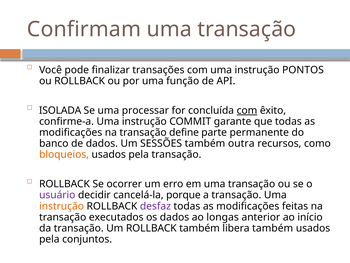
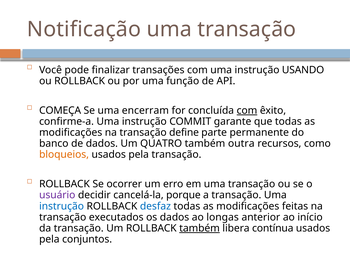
Confirmam: Confirmam -> Notificação
PONTOS: PONTOS -> USANDO
ISOLADA: ISOLADA -> COMEÇA
processar: processar -> encerram
SESSÕES: SESSÕES -> QUATRO
instrução at (62, 206) colour: orange -> blue
desfaz colour: purple -> blue
também at (200, 228) underline: none -> present
libera também: também -> contínua
